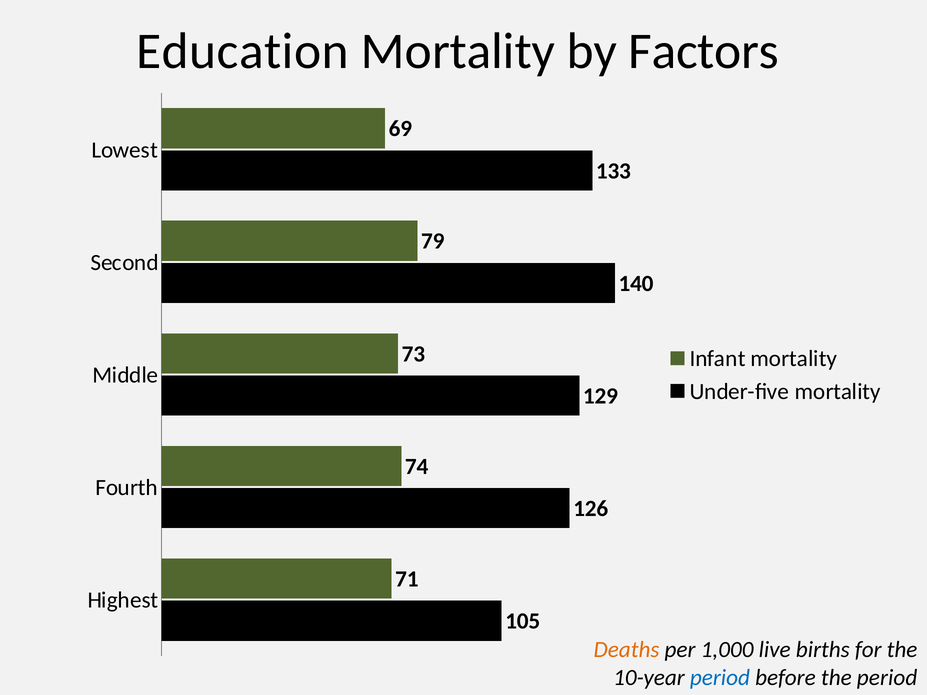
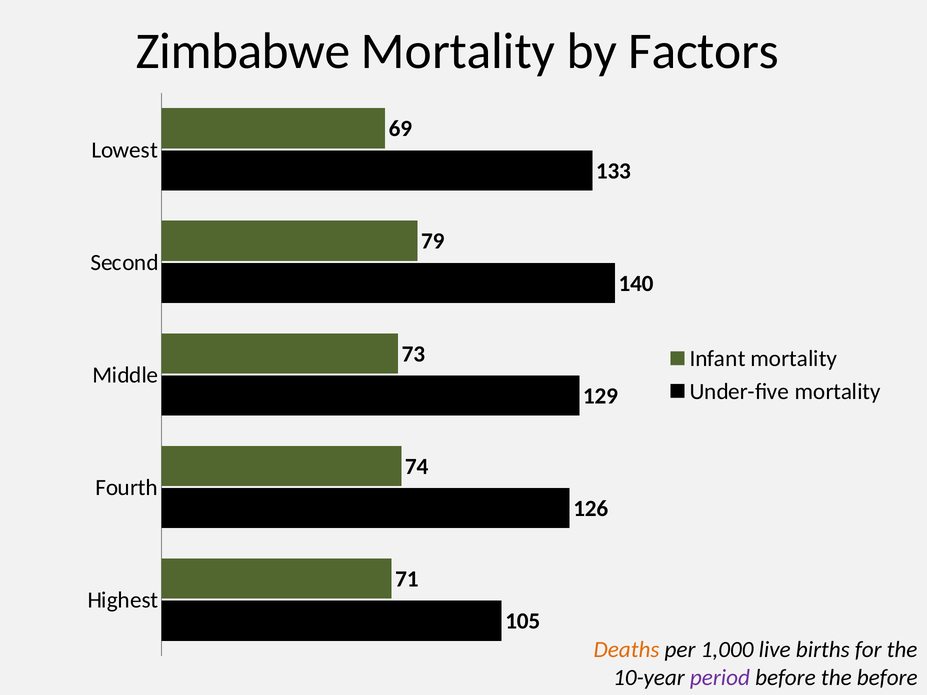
Education: Education -> Zimbabwe
period at (720, 678) colour: blue -> purple
the period: period -> before
